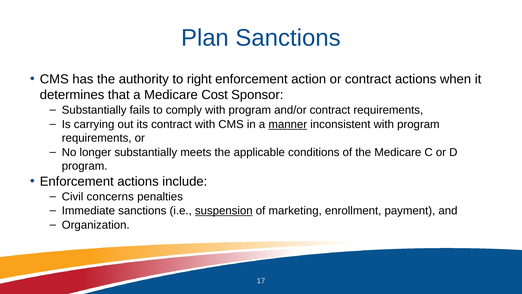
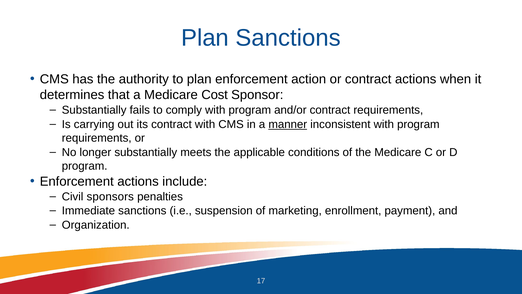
to right: right -> plan
concerns: concerns -> sponsors
suspension underline: present -> none
